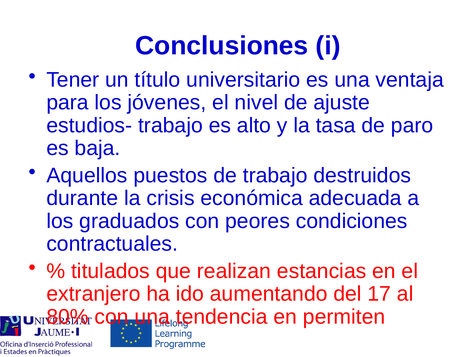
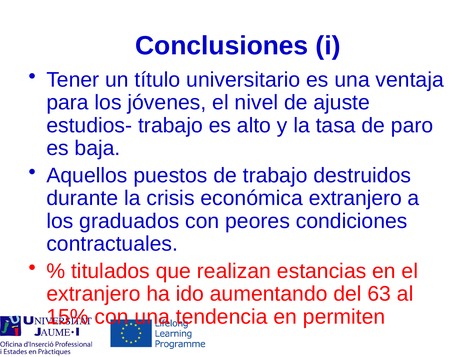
económica adecuada: adecuada -> extranjero
17: 17 -> 63
80%: 80% -> 15%
